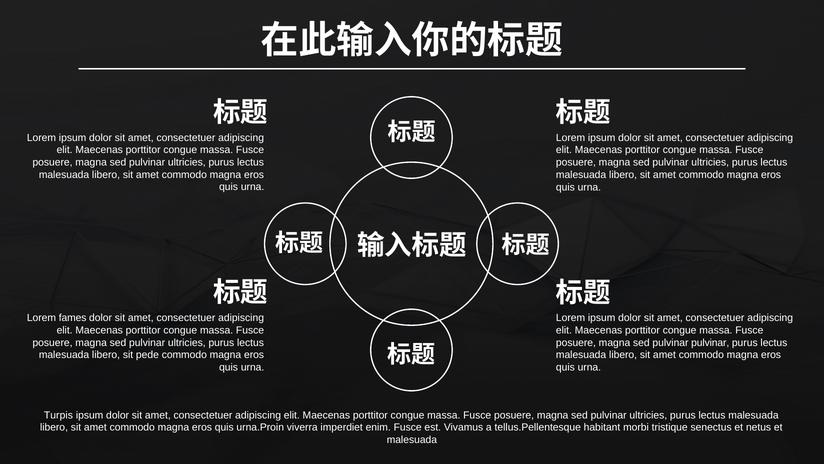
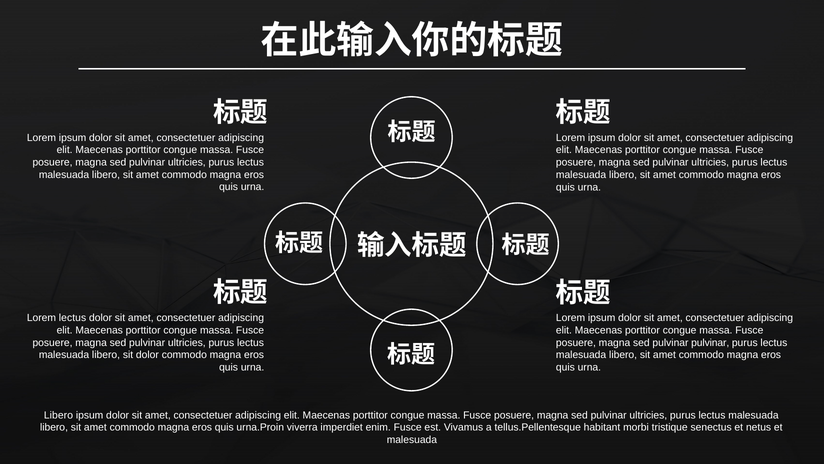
Lorem fames: fames -> lectus
sit pede: pede -> dolor
Turpis at (58, 415): Turpis -> Libero
